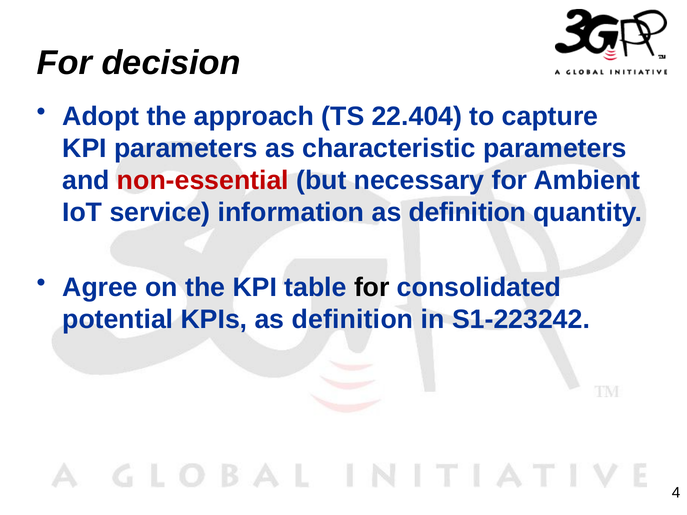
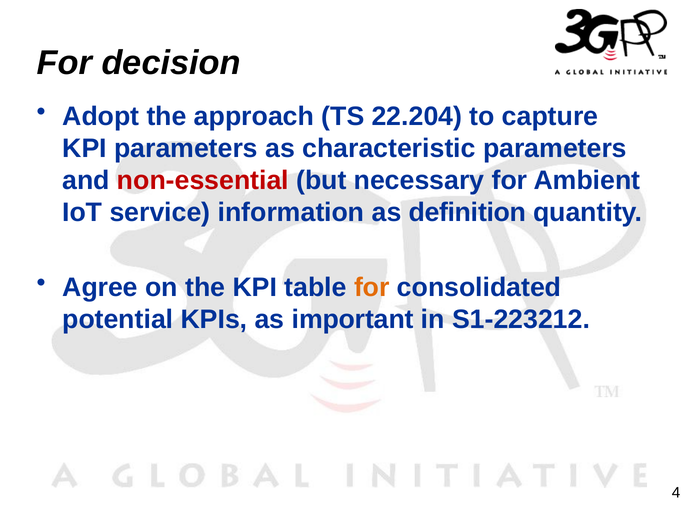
22.404: 22.404 -> 22.204
for at (372, 288) colour: black -> orange
KPIs as definition: definition -> important
S1-223242: S1-223242 -> S1-223212
